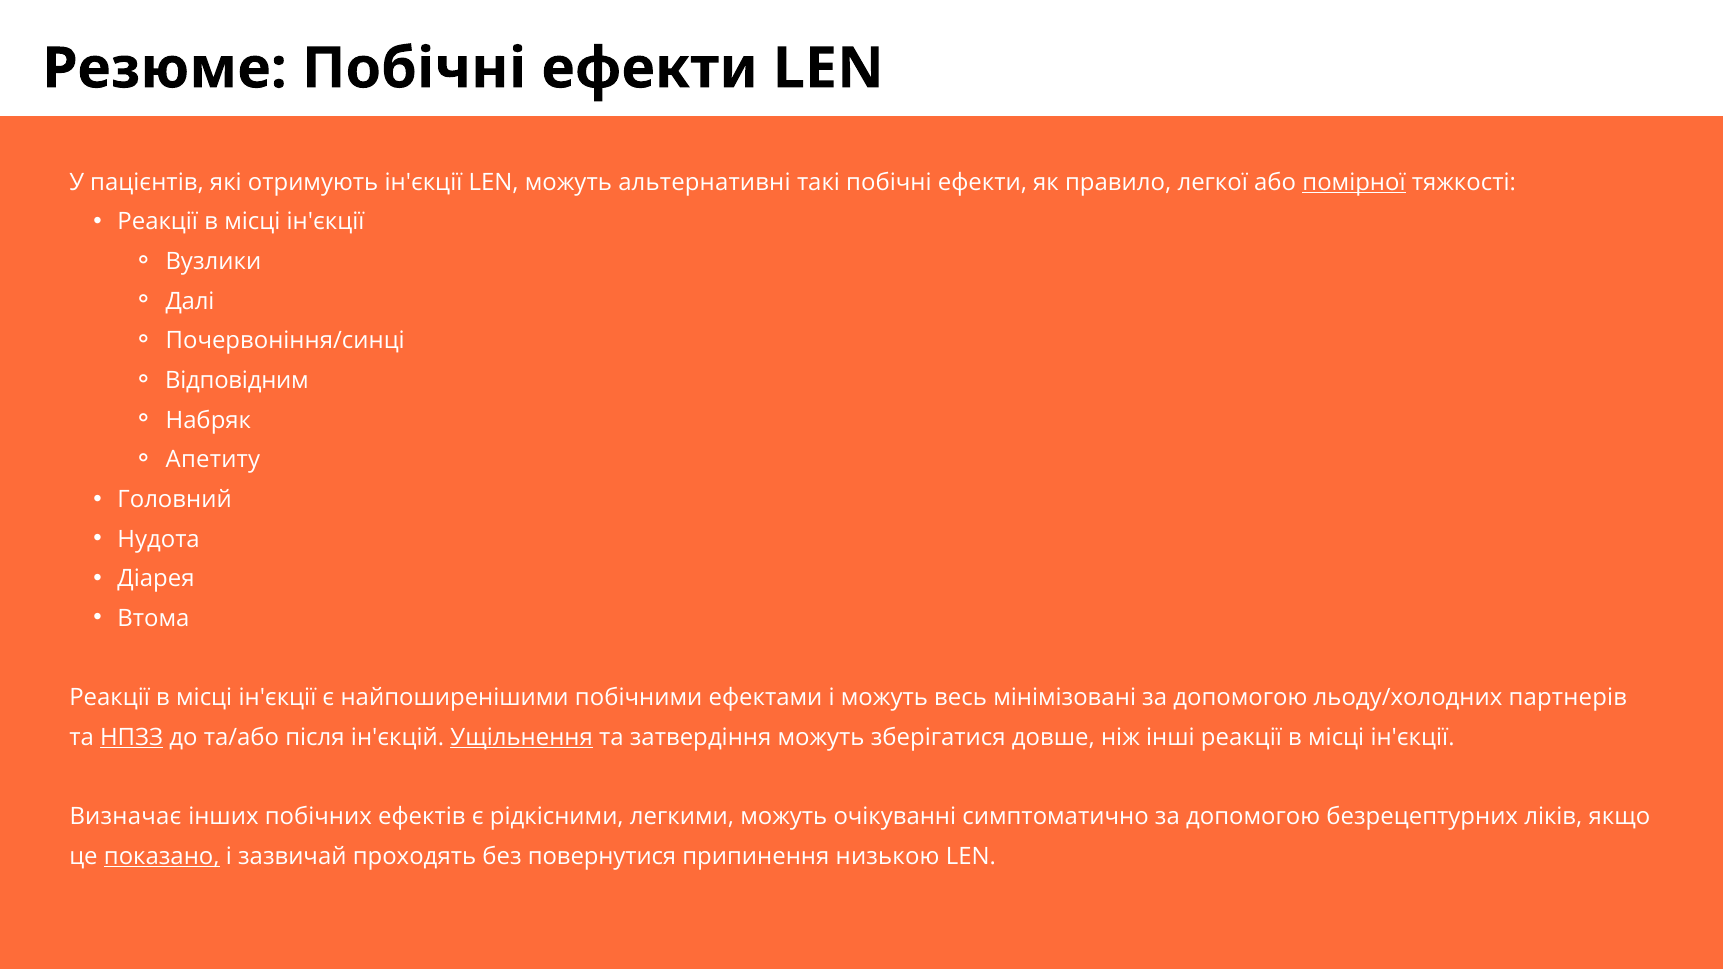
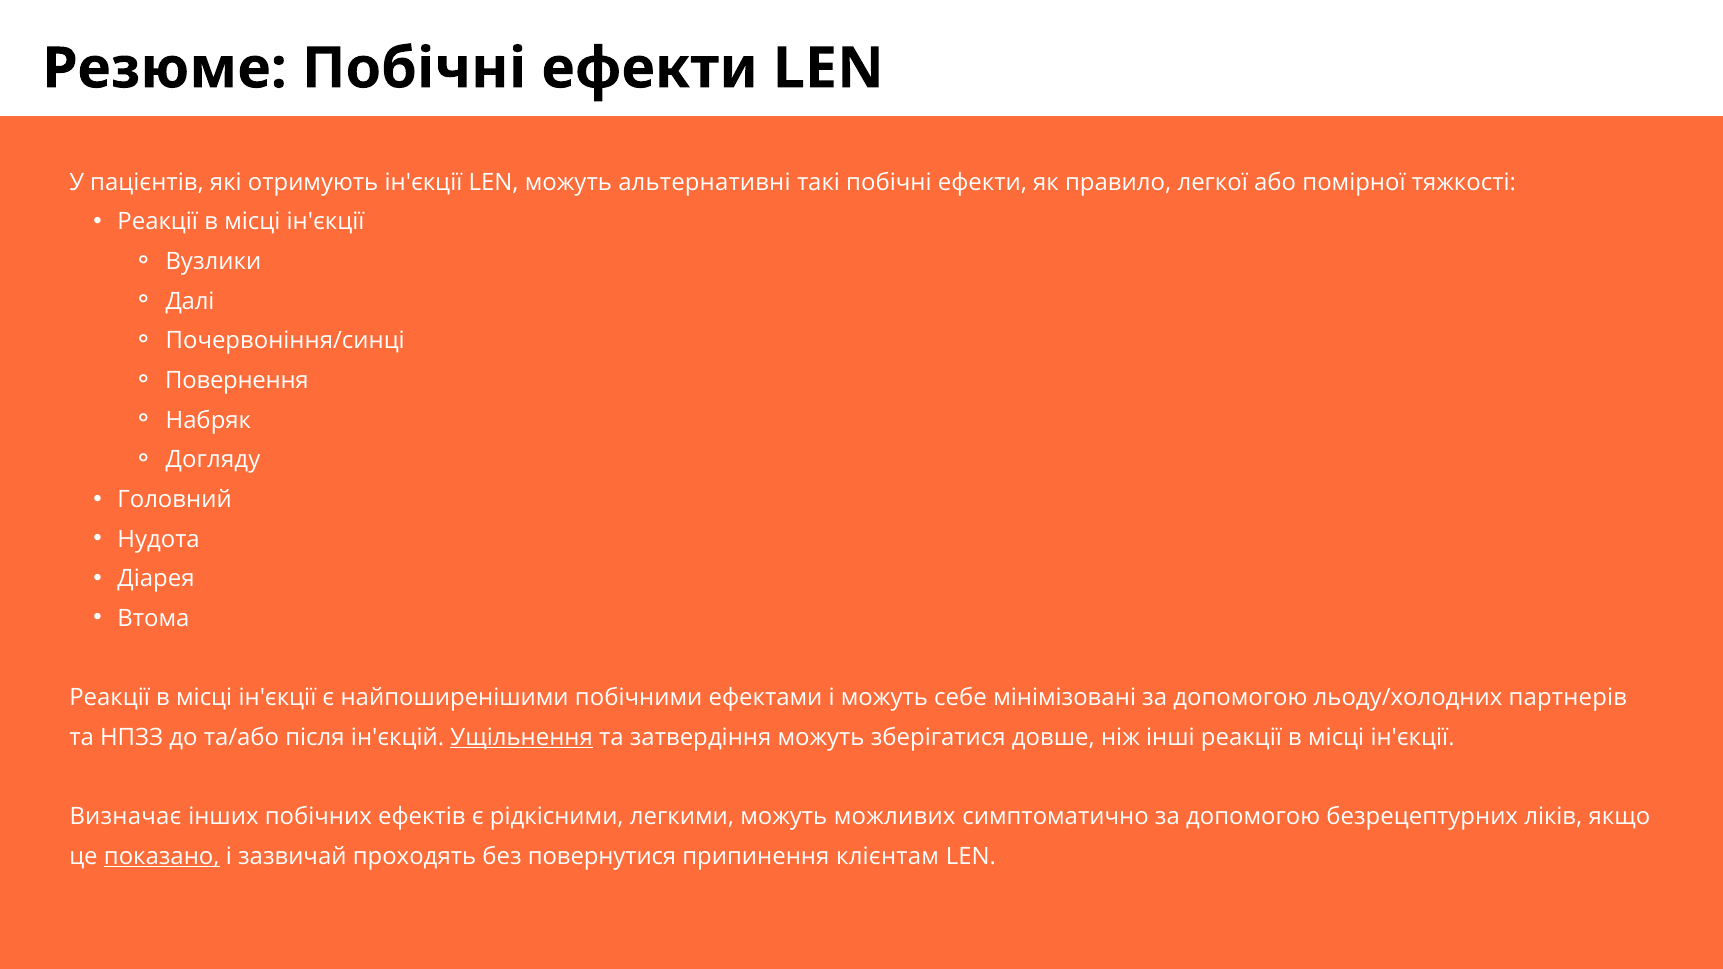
помірної underline: present -> none
Відповідним: Відповідним -> Повернення
Апетиту: Апетиту -> Догляду
весь: весь -> себе
НПЗЗ underline: present -> none
очікуванні: очікуванні -> можливих
низькою: низькою -> клієнтам
